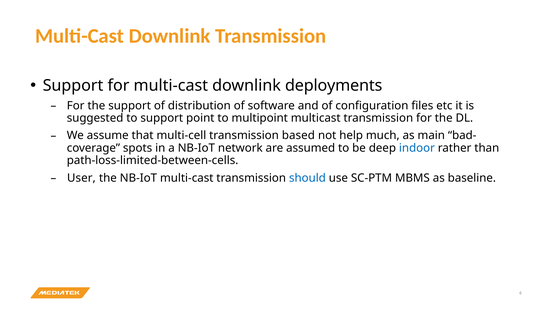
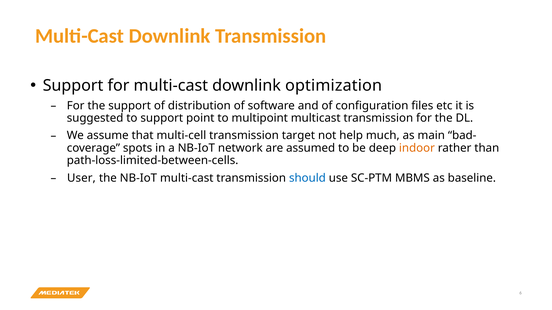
deployments: deployments -> optimization
based: based -> target
indoor colour: blue -> orange
